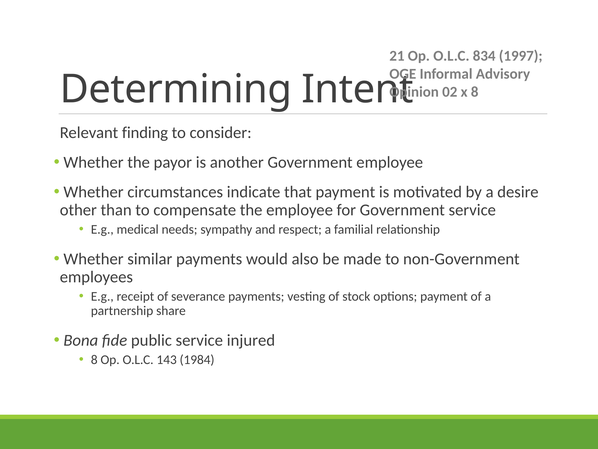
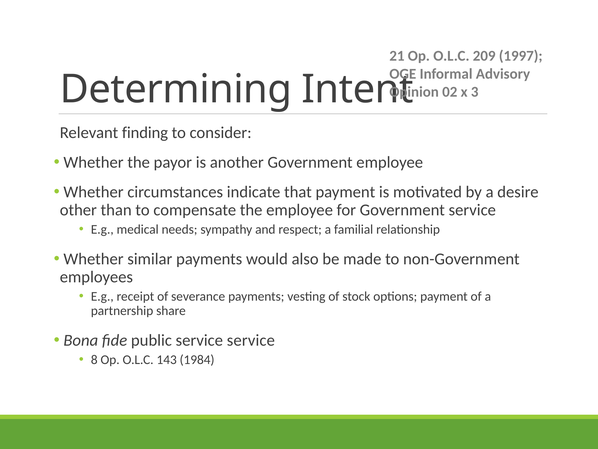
834: 834 -> 209
x 8: 8 -> 3
service injured: injured -> service
